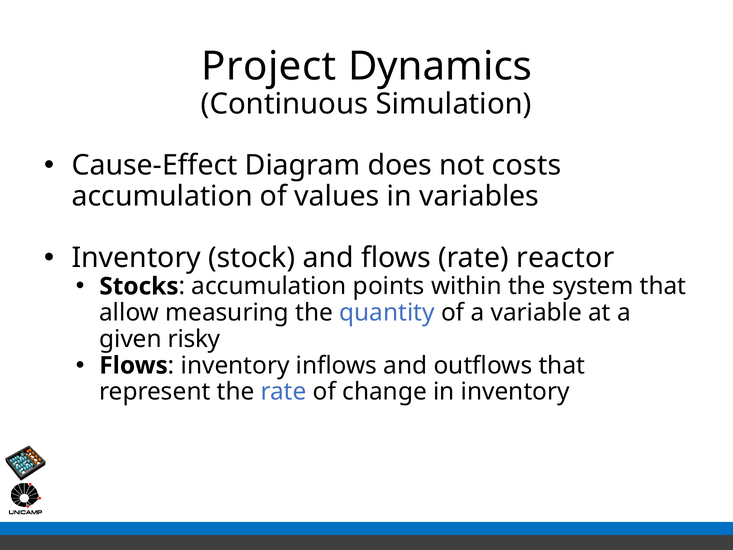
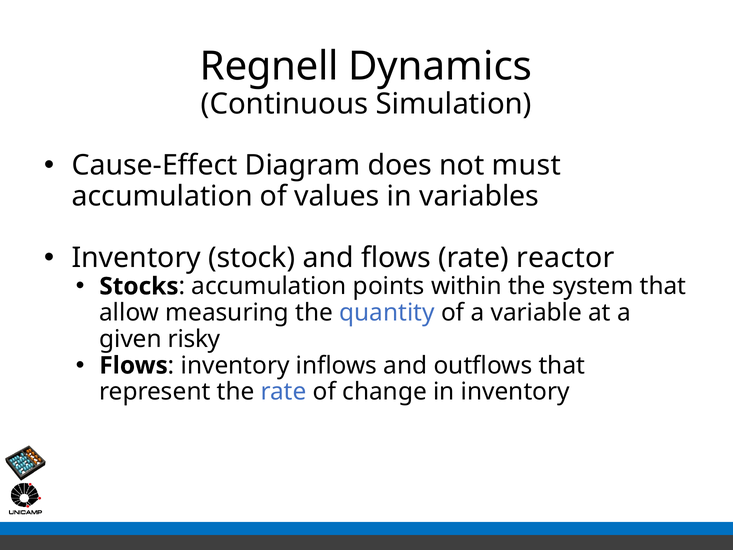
Project: Project -> Regnell
costs: costs -> must
